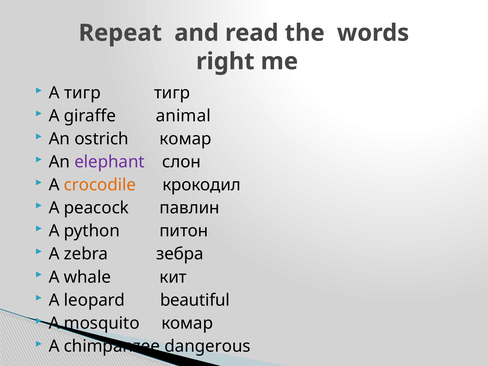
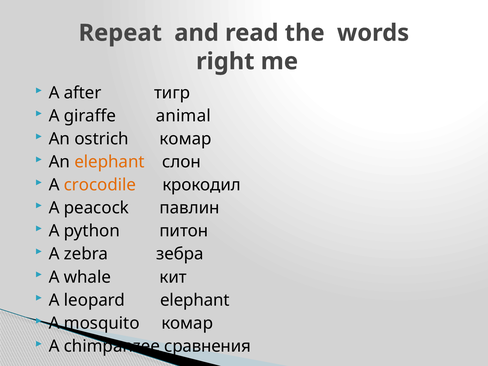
A тигр: тигр -> after
elephant at (110, 162) colour: purple -> orange
leopard beautiful: beautiful -> elephant
dangerous: dangerous -> сравнения
